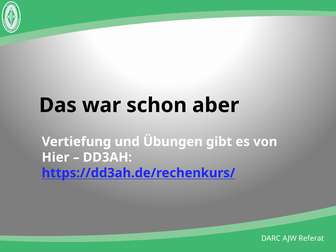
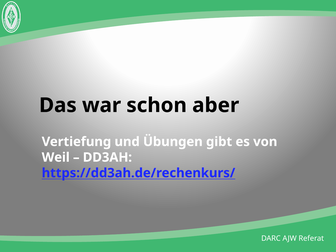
Hier: Hier -> Weil
